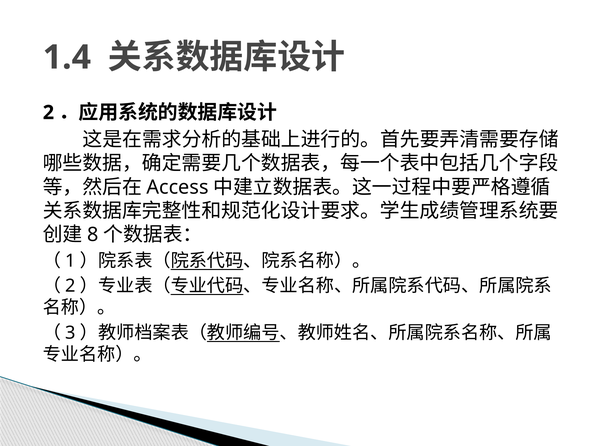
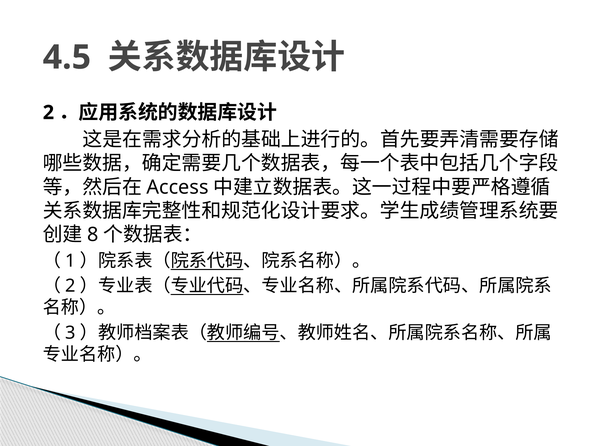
1.4: 1.4 -> 4.5
